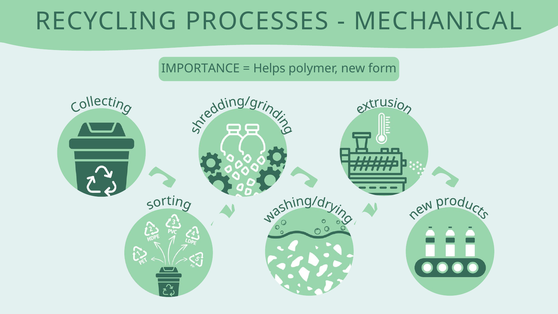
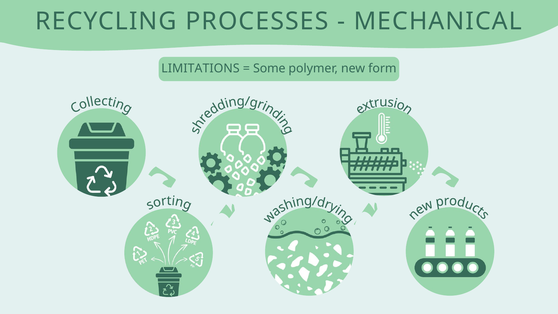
IMPORTANCE: IMPORTANCE -> LIMITATIONS
Helps: Helps -> Some
